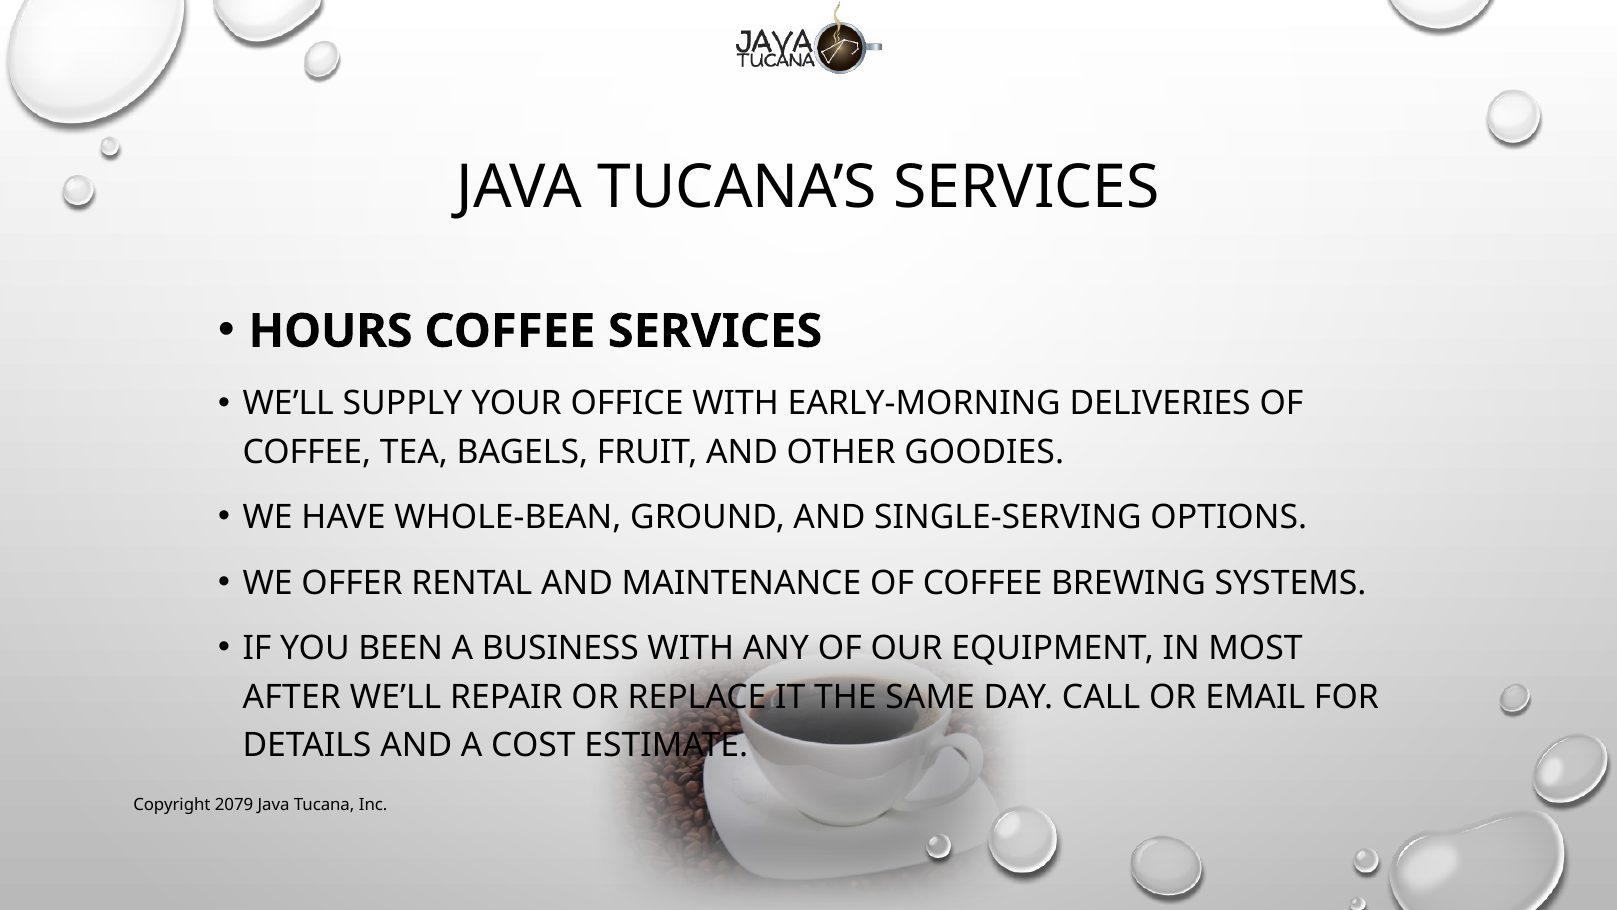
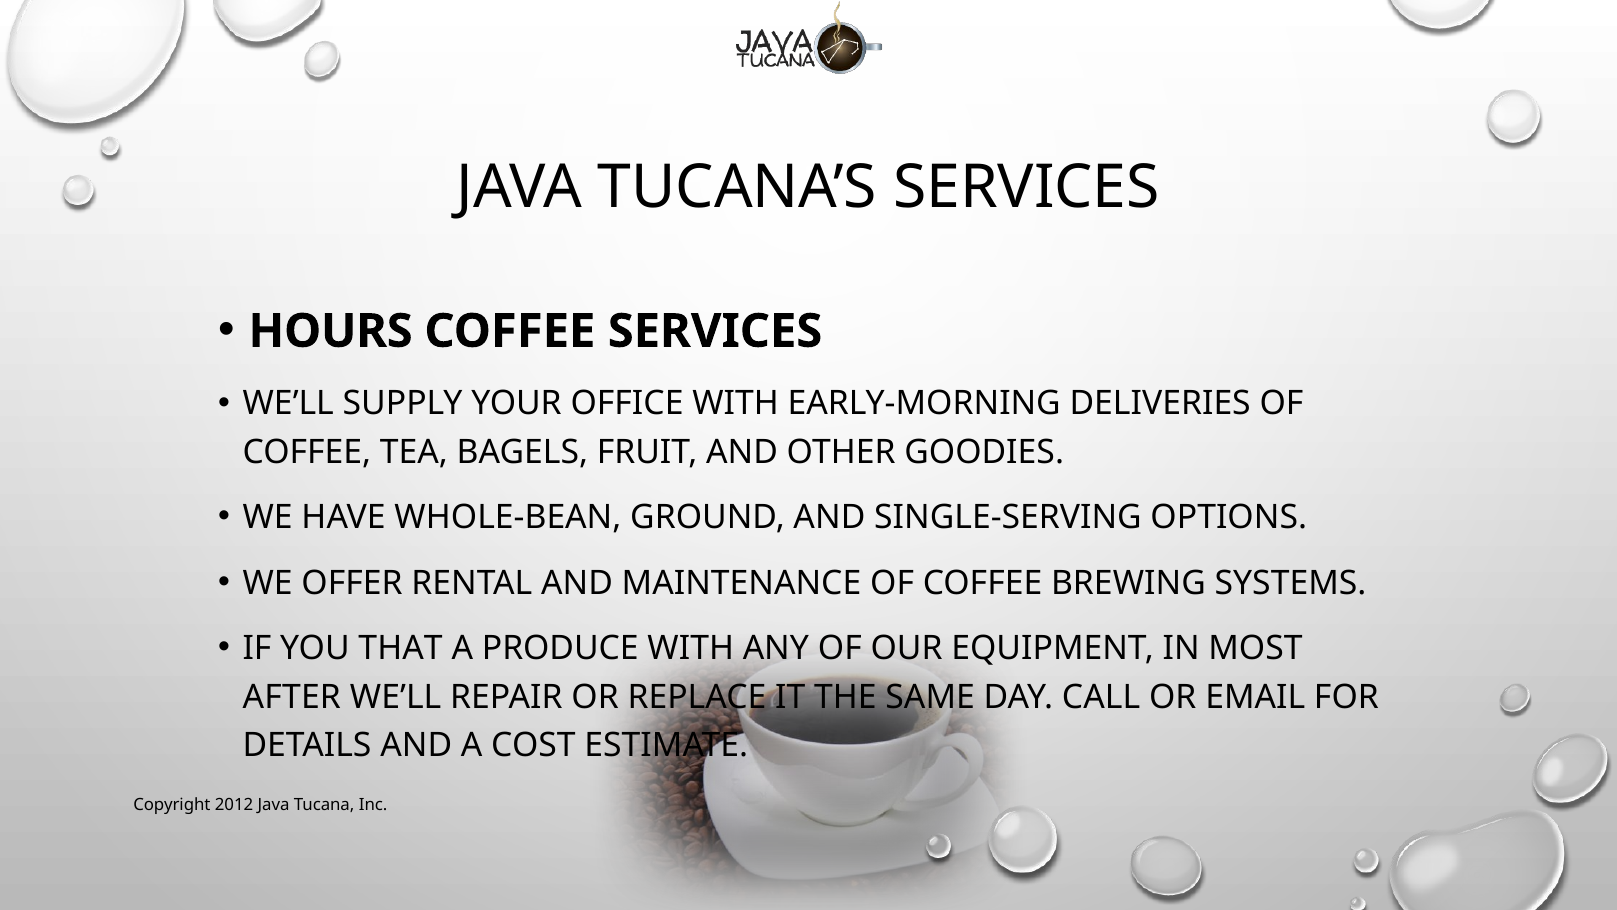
BEEN: BEEN -> THAT
BUSINESS: BUSINESS -> PRODUCE
2079: 2079 -> 2012
